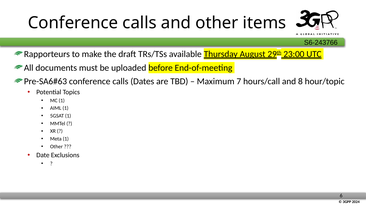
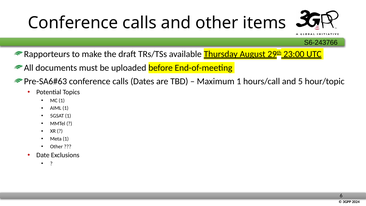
Maximum 7: 7 -> 1
8: 8 -> 5
